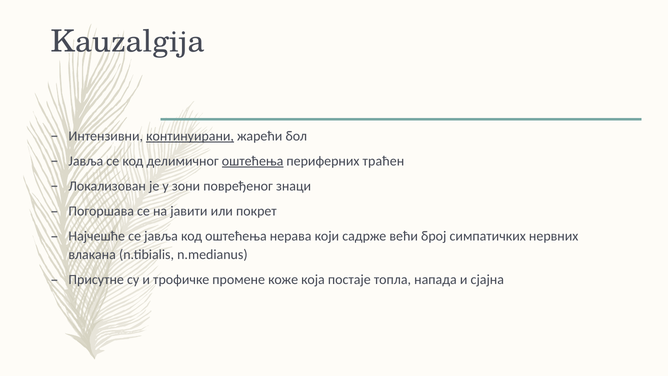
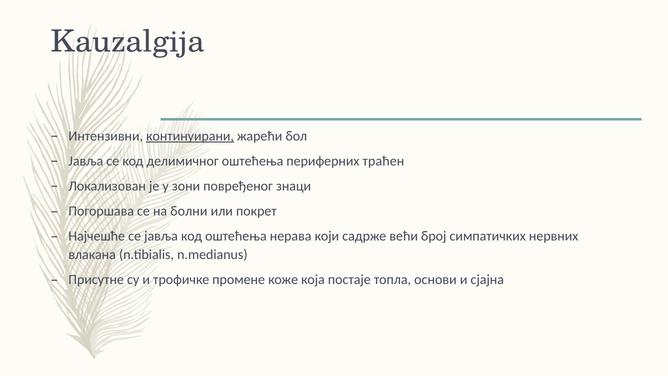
оштећења at (253, 161) underline: present -> none
јавити: јавити -> болни
напада: напада -> основи
